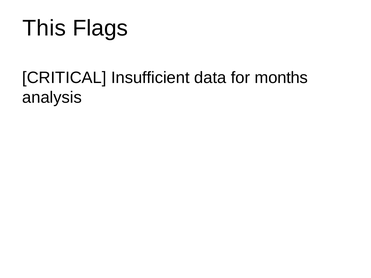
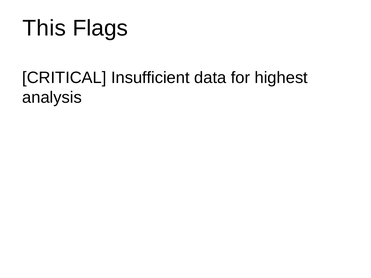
months: months -> highest
